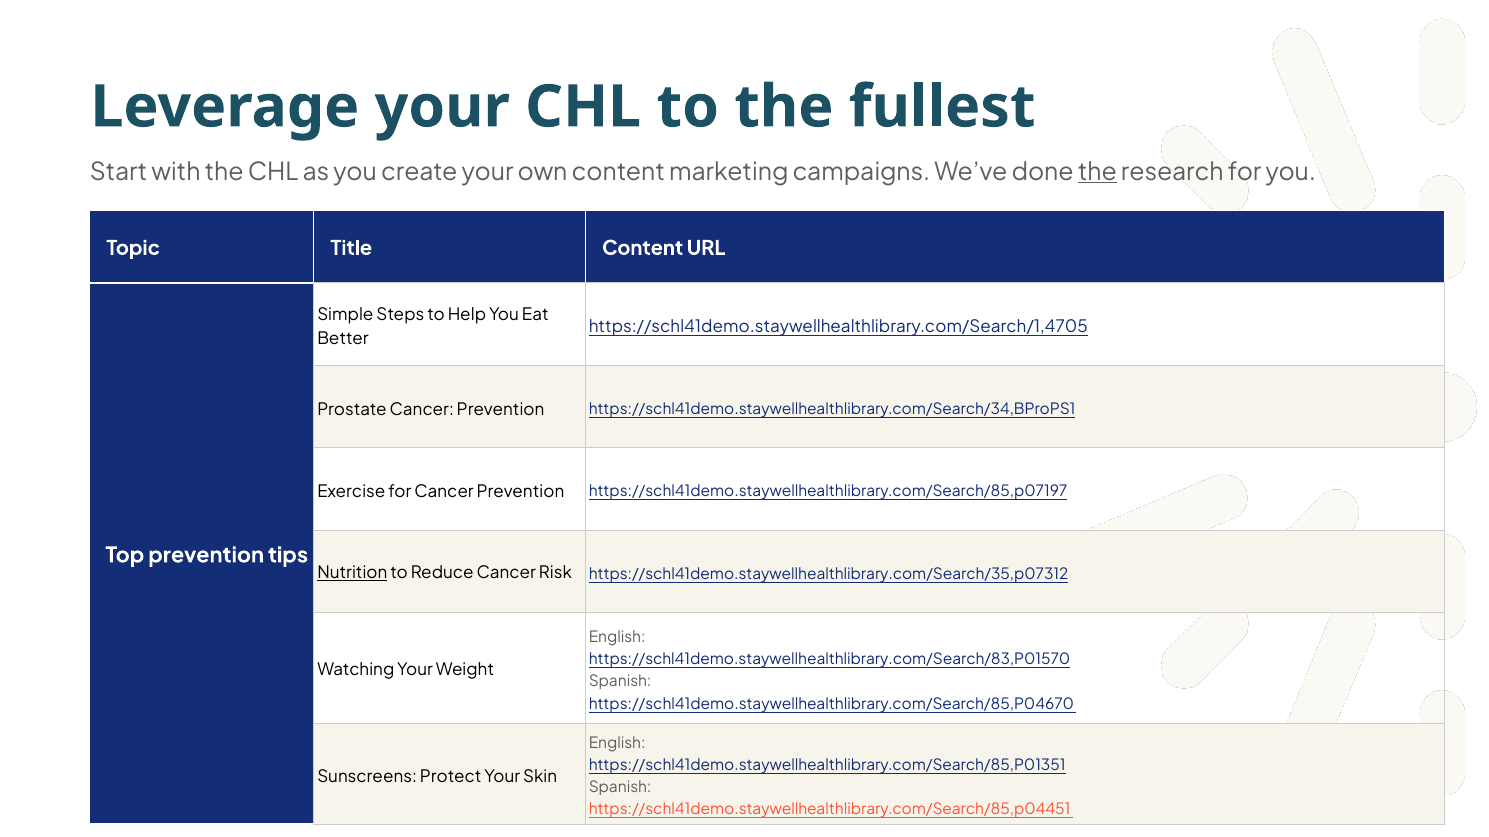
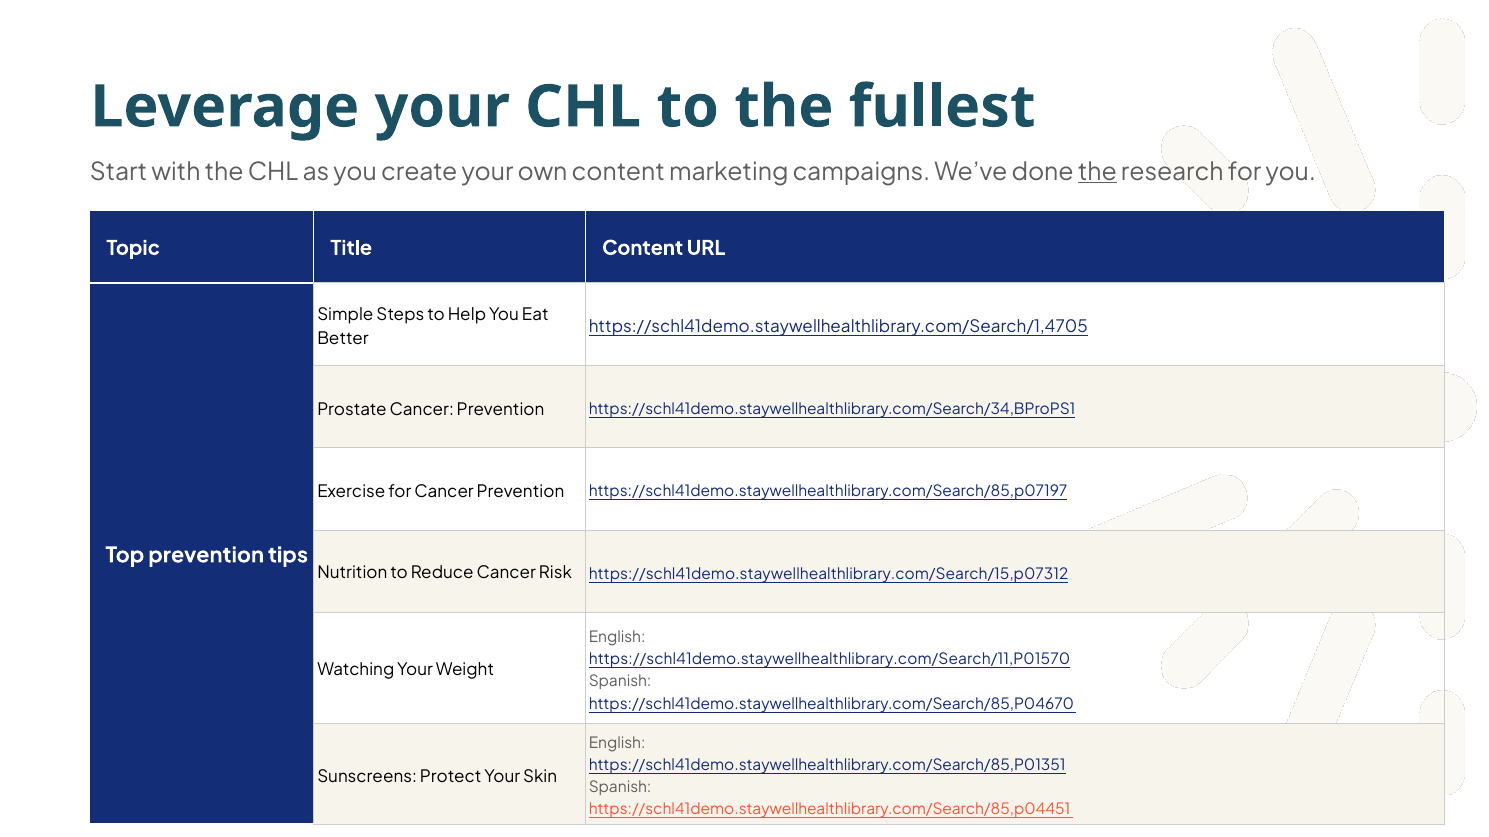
Nutrition underline: present -> none
https://schl41demo.staywellhealthlibrary.com/Search/35,p07312: https://schl41demo.staywellhealthlibrary.com/Search/35,p07312 -> https://schl41demo.staywellhealthlibrary.com/Search/15,p07312
https://schl41demo.staywellhealthlibrary.com/Search/83,P01570: https://schl41demo.staywellhealthlibrary.com/Search/83,P01570 -> https://schl41demo.staywellhealthlibrary.com/Search/11,P01570
